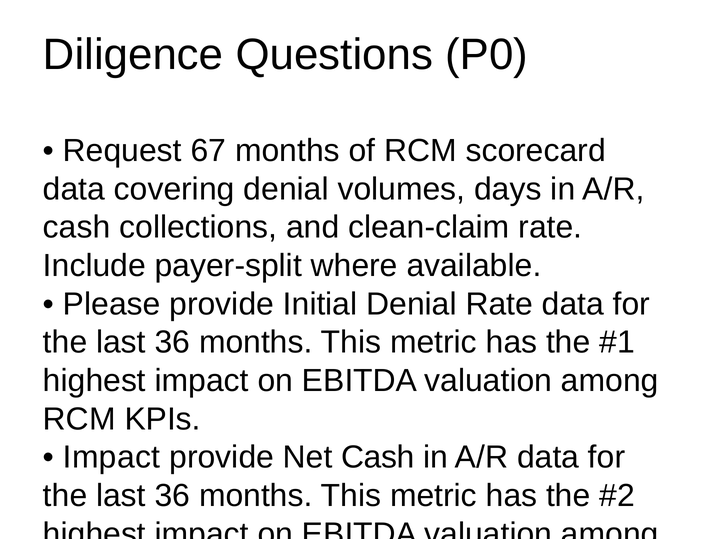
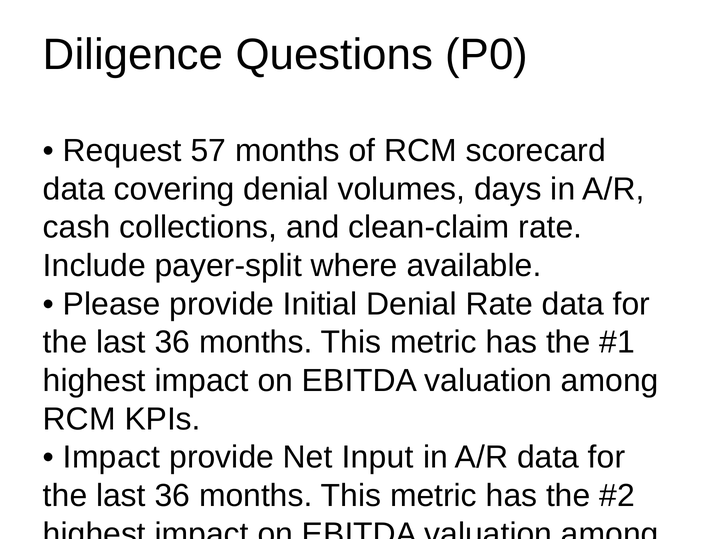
67: 67 -> 57
Net Cash: Cash -> Input
